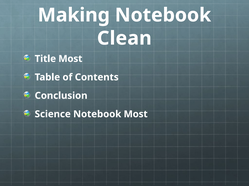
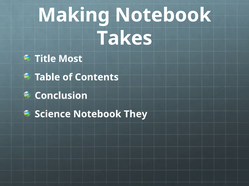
Clean: Clean -> Takes
Notebook Most: Most -> They
